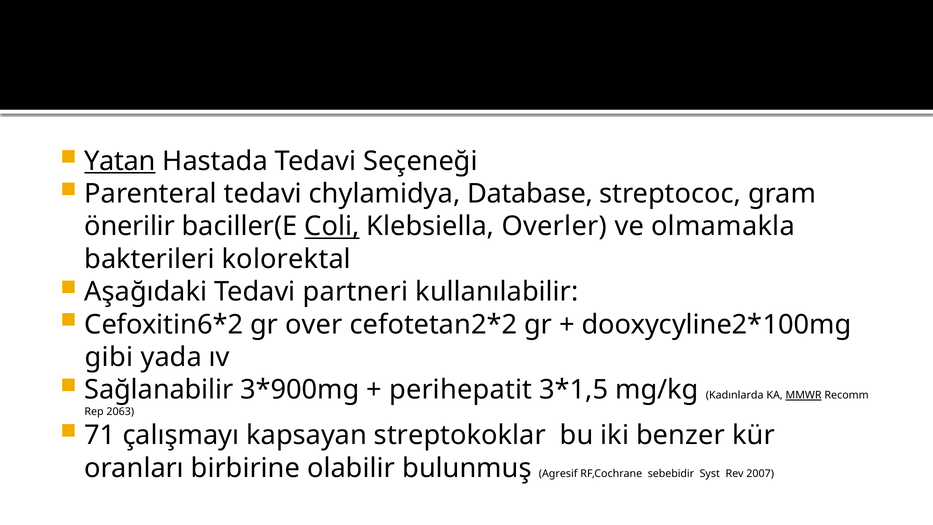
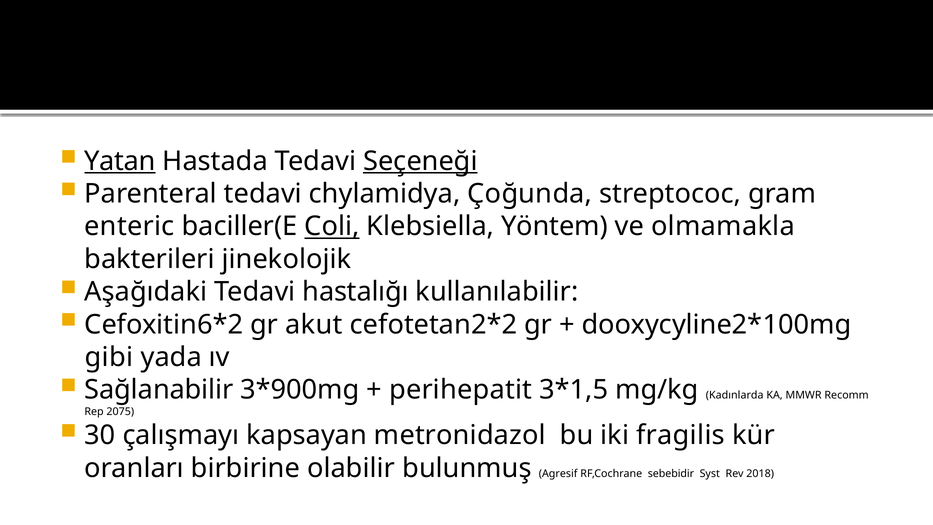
Seçeneği underline: none -> present
Database: Database -> Çoğunda
önerilir: önerilir -> enteric
Overler: Overler -> Yöntem
kolorektal: kolorektal -> jinekolojik
partneri: partneri -> hastalığı
over: over -> akut
MMWR underline: present -> none
2063: 2063 -> 2075
71: 71 -> 30
streptokoklar: streptokoklar -> metronidazol
benzer: benzer -> fragilis
2007: 2007 -> 2018
